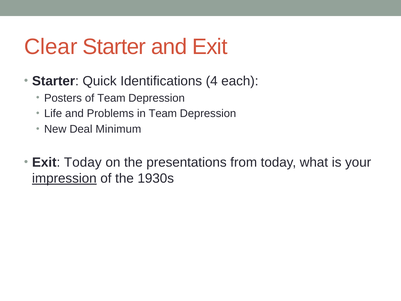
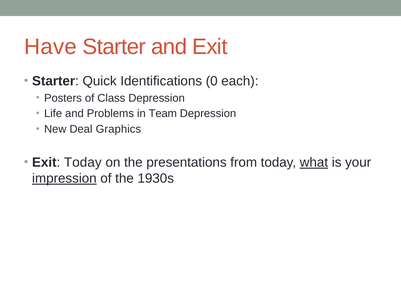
Clear: Clear -> Have
4: 4 -> 0
of Team: Team -> Class
Minimum: Minimum -> Graphics
what underline: none -> present
